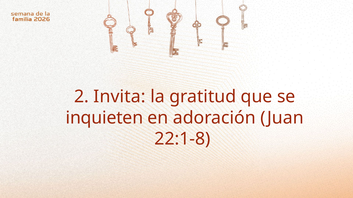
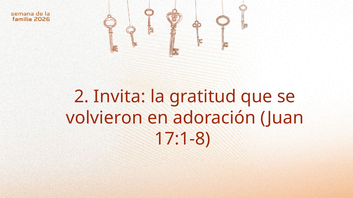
inquieten: inquieten -> volvieron
22:1-8: 22:1-8 -> 17:1-8
